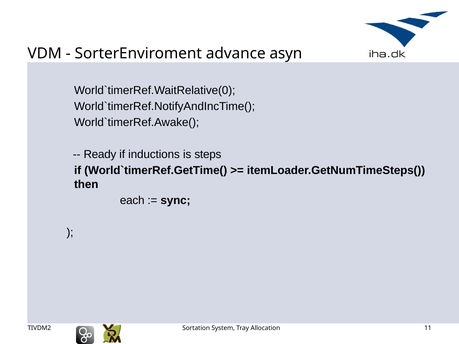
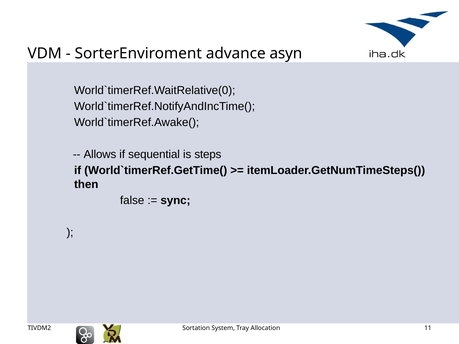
Ready: Ready -> Allows
inductions: inductions -> sequential
each: each -> false
